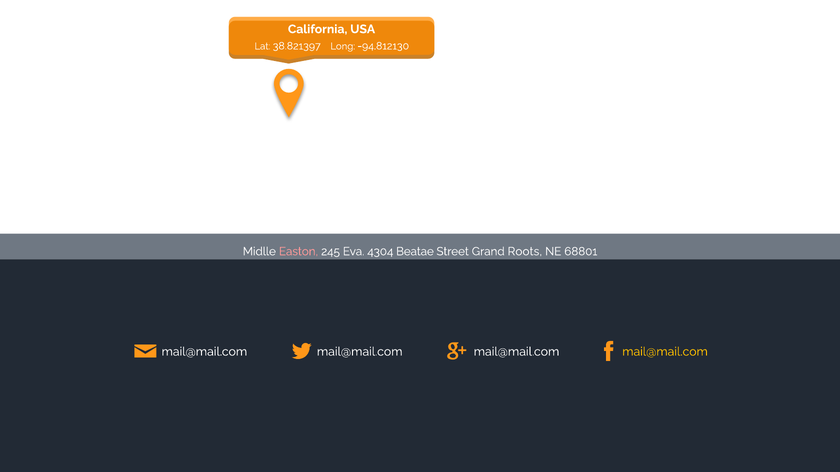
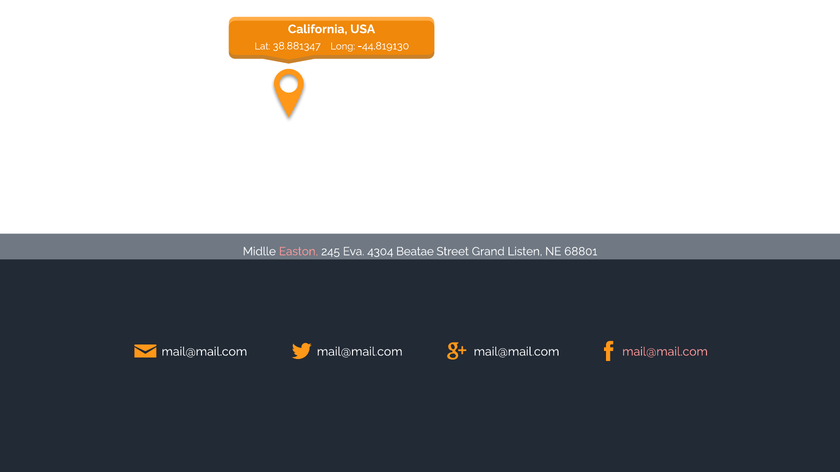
38.821397: 38.821397 -> 38.881347
-94.812130: -94.812130 -> -44.819130
Roots: Roots -> Listen
mail@mail.com at (665, 352) colour: yellow -> pink
